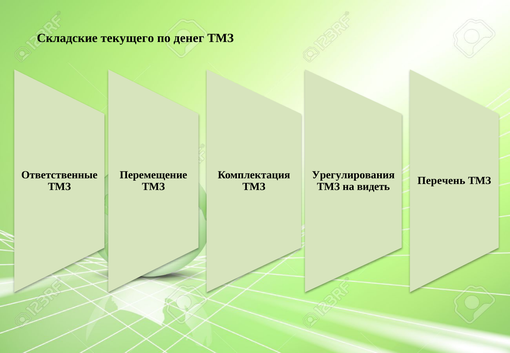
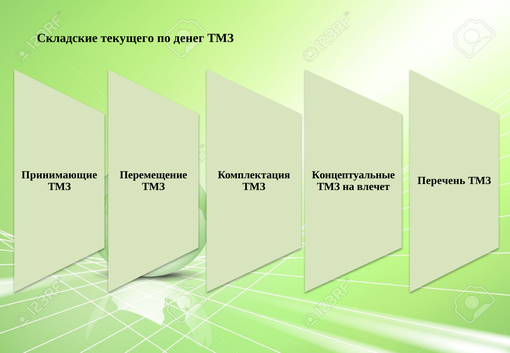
Ответственные: Ответственные -> Принимающие
Урегулирования: Урегулирования -> Концептуальные
видеть: видеть -> влечет
